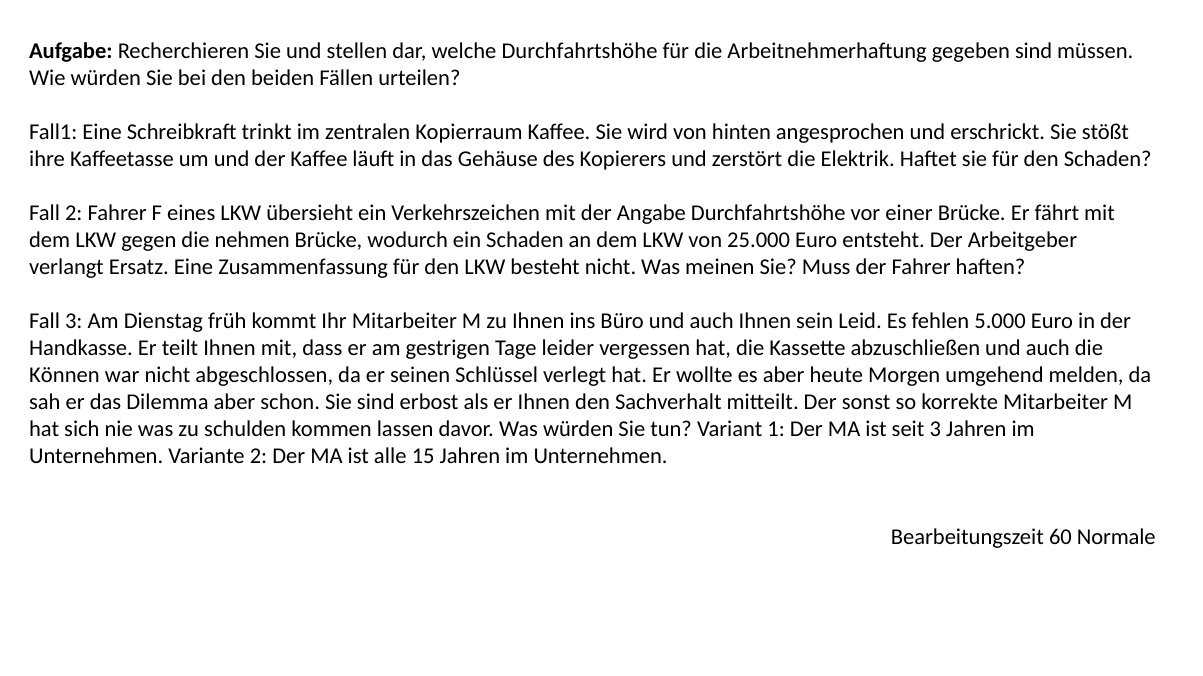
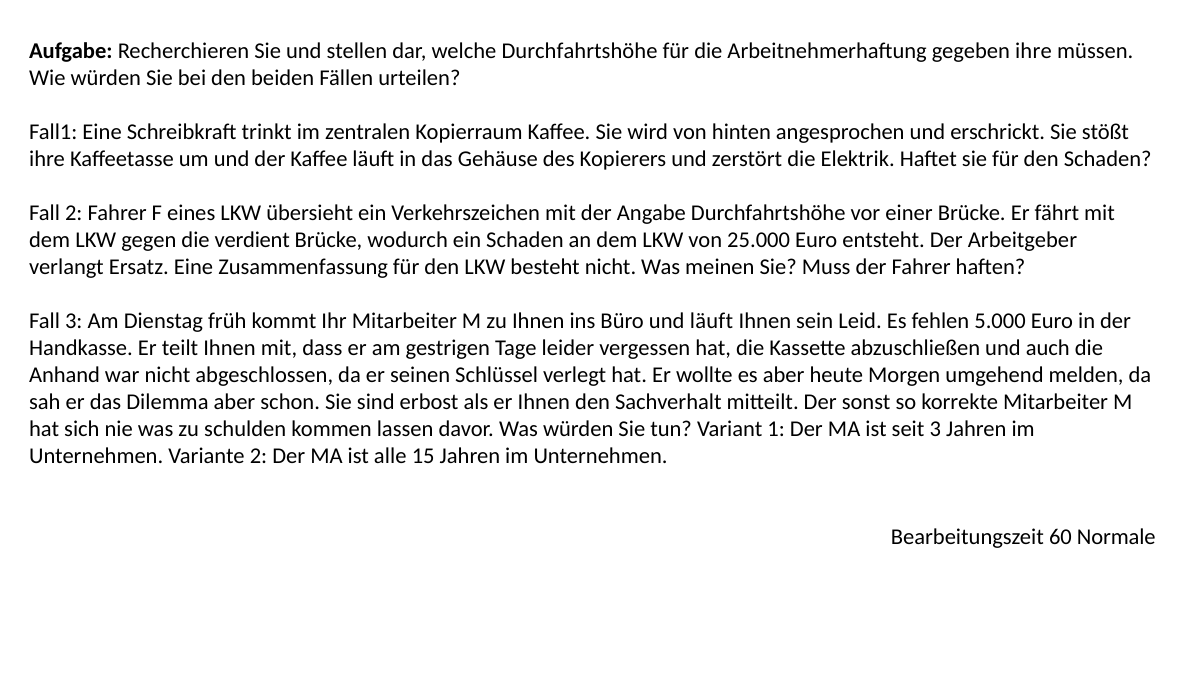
gegeben sind: sind -> ihre
nehmen: nehmen -> verdient
Büro und auch: auch -> läuft
Können: Können -> Anhand
